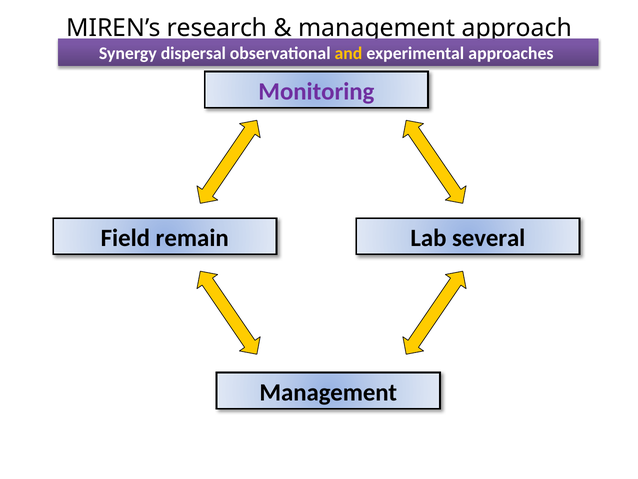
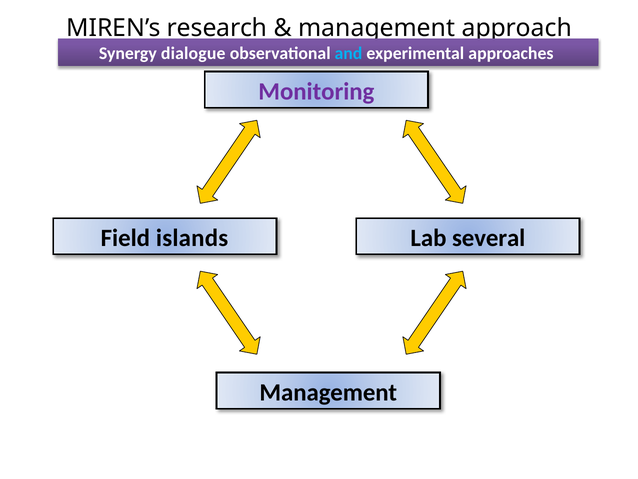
dispersal: dispersal -> dialogue
and colour: yellow -> light blue
remain: remain -> islands
